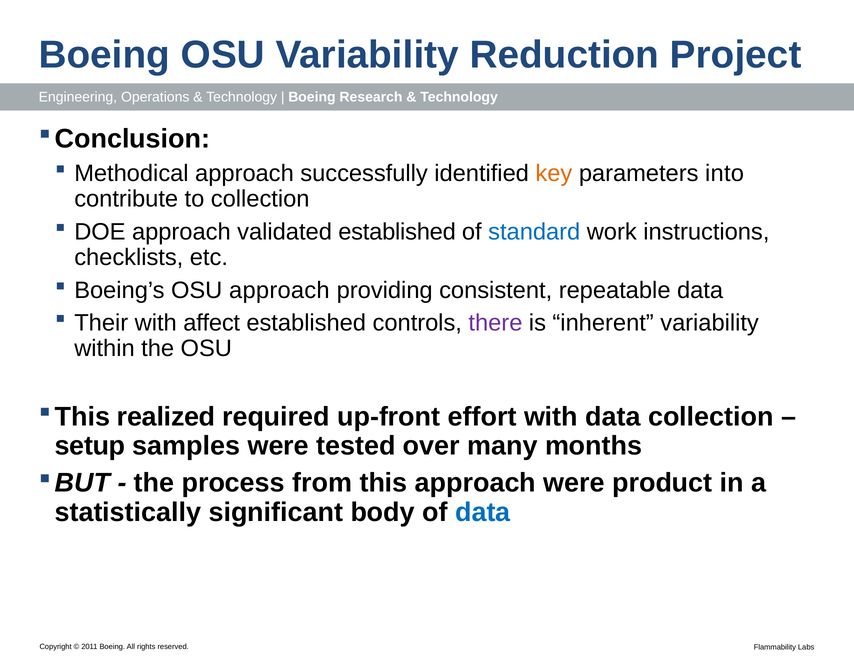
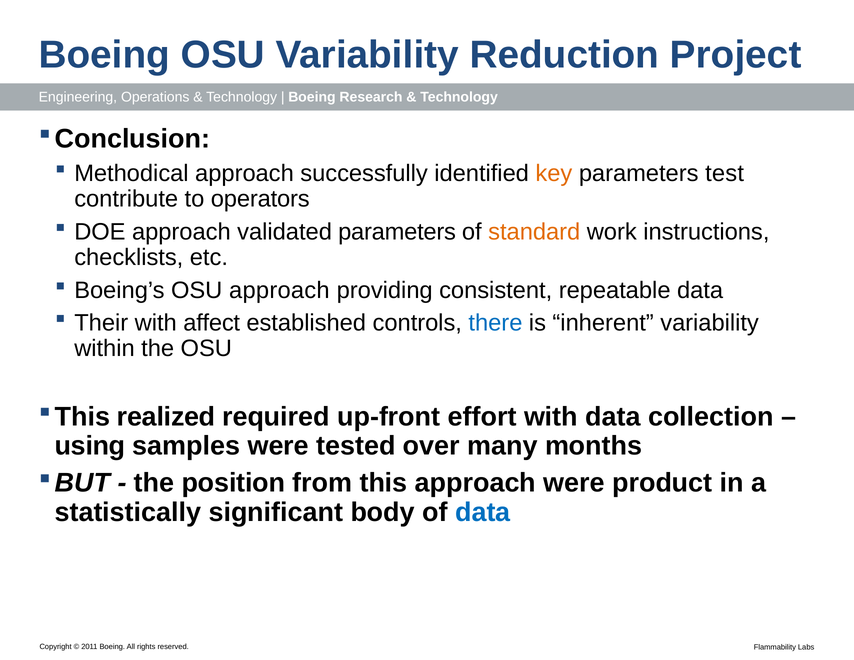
into: into -> test
to collection: collection -> operators
validated established: established -> parameters
standard colour: blue -> orange
there colour: purple -> blue
setup: setup -> using
process: process -> position
